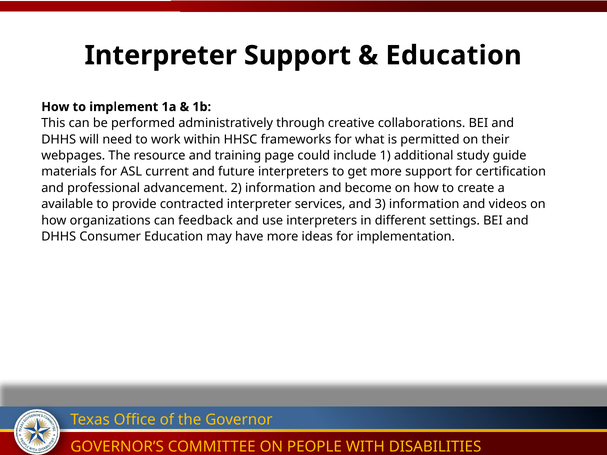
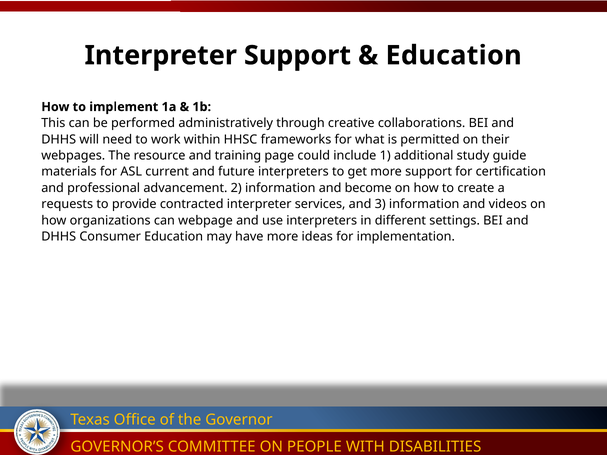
available: available -> requests
feedback: feedback -> webpage
